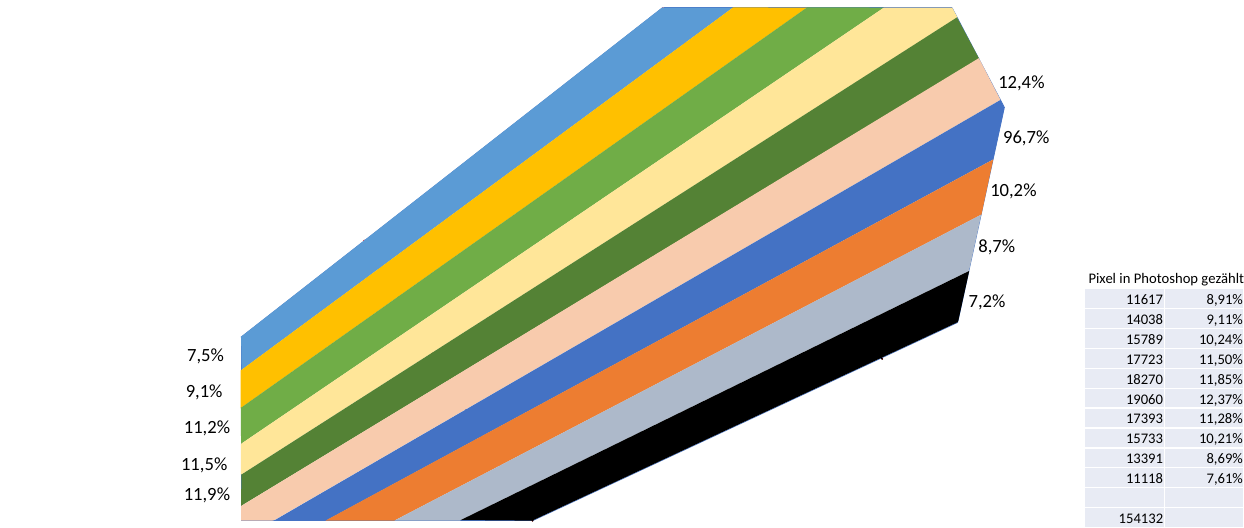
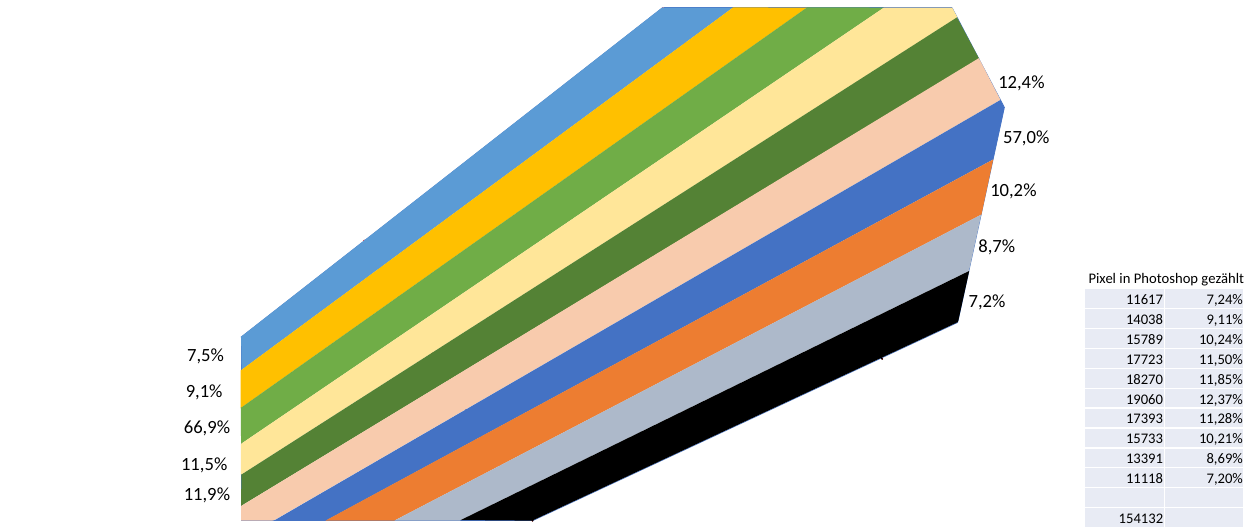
96,7%: 96,7% -> 57,0%
8,91%: 8,91% -> 7,24%
11,2%: 11,2% -> 66,9%
7,61%: 7,61% -> 7,20%
